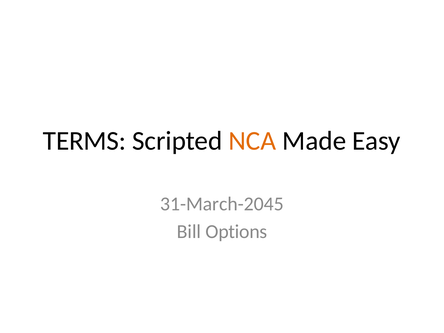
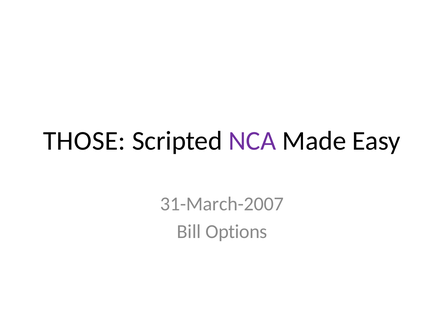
TERMS: TERMS -> THOSE
NCA colour: orange -> purple
31-March-2045: 31-March-2045 -> 31-March-2007
